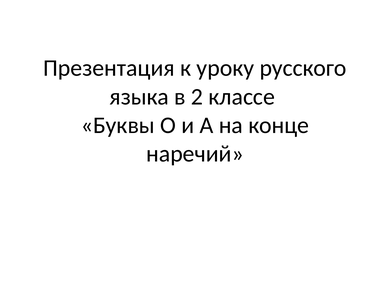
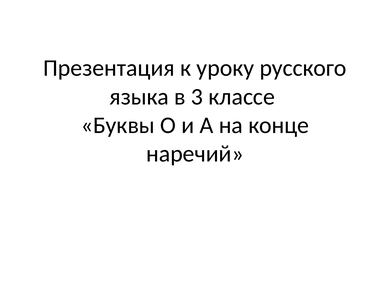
2: 2 -> 3
